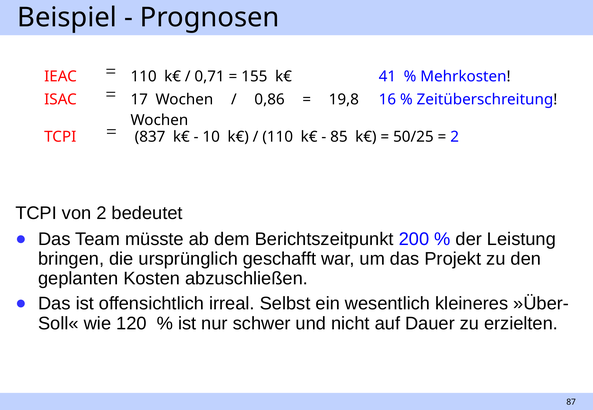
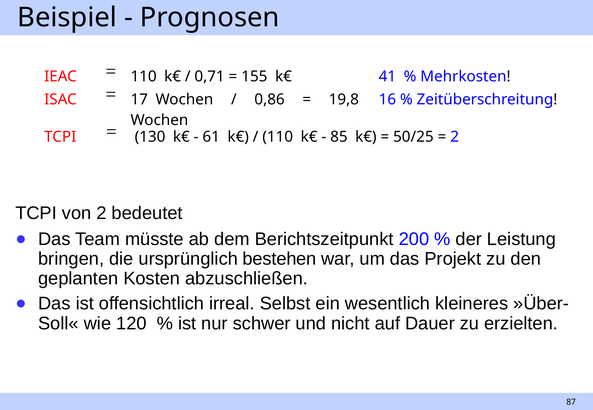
837: 837 -> 130
10: 10 -> 61
geschafft: geschafft -> bestehen
